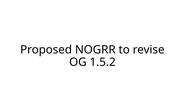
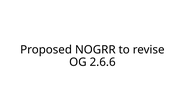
1.5.2: 1.5.2 -> 2.6.6
